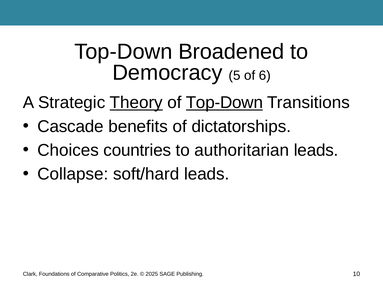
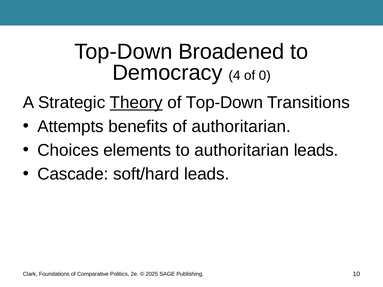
5: 5 -> 4
6: 6 -> 0
Top-Down at (224, 103) underline: present -> none
Cascade: Cascade -> Attempts
of dictatorships: dictatorships -> authoritarian
countries: countries -> elements
Collapse: Collapse -> Cascade
